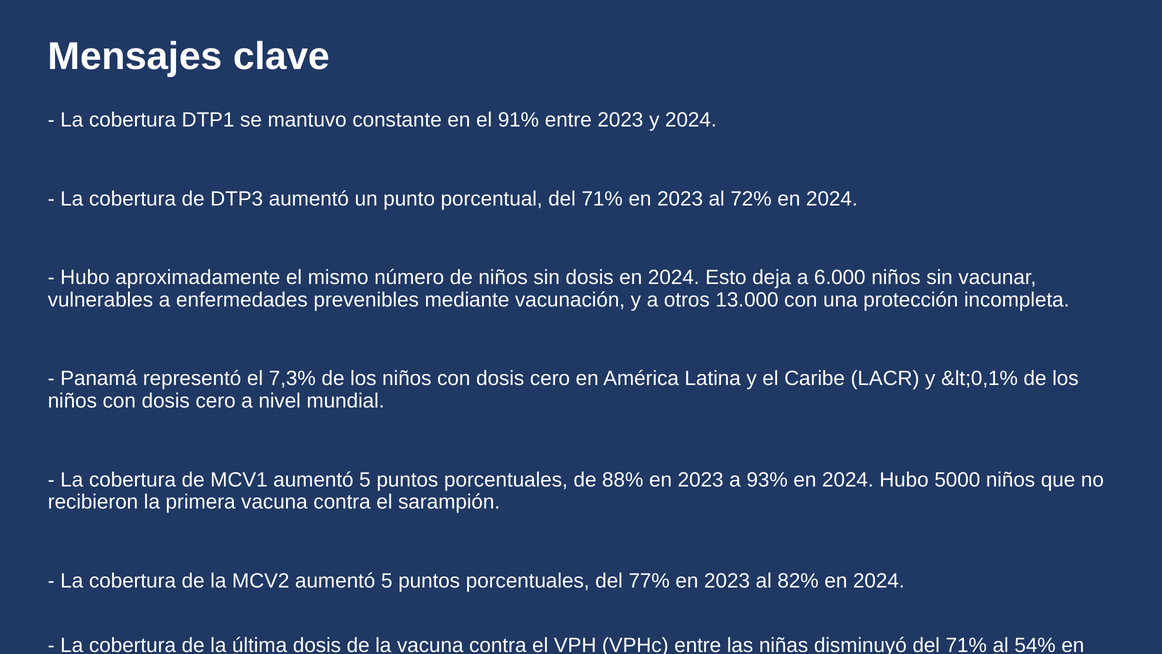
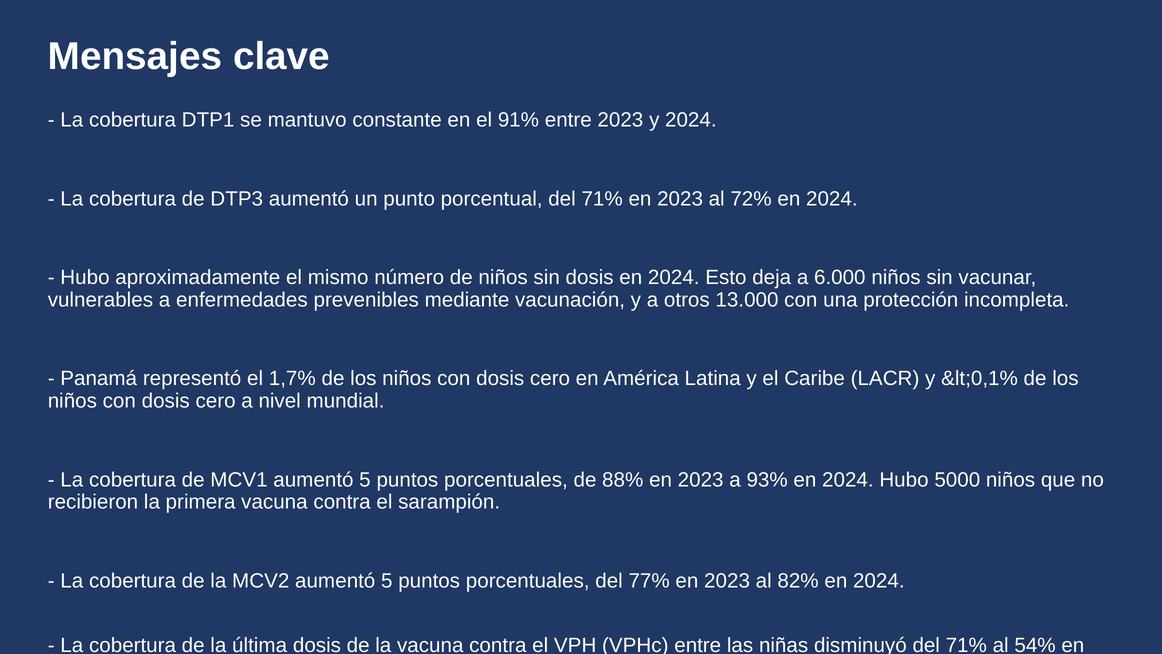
7,3%: 7,3% -> 1,7%
